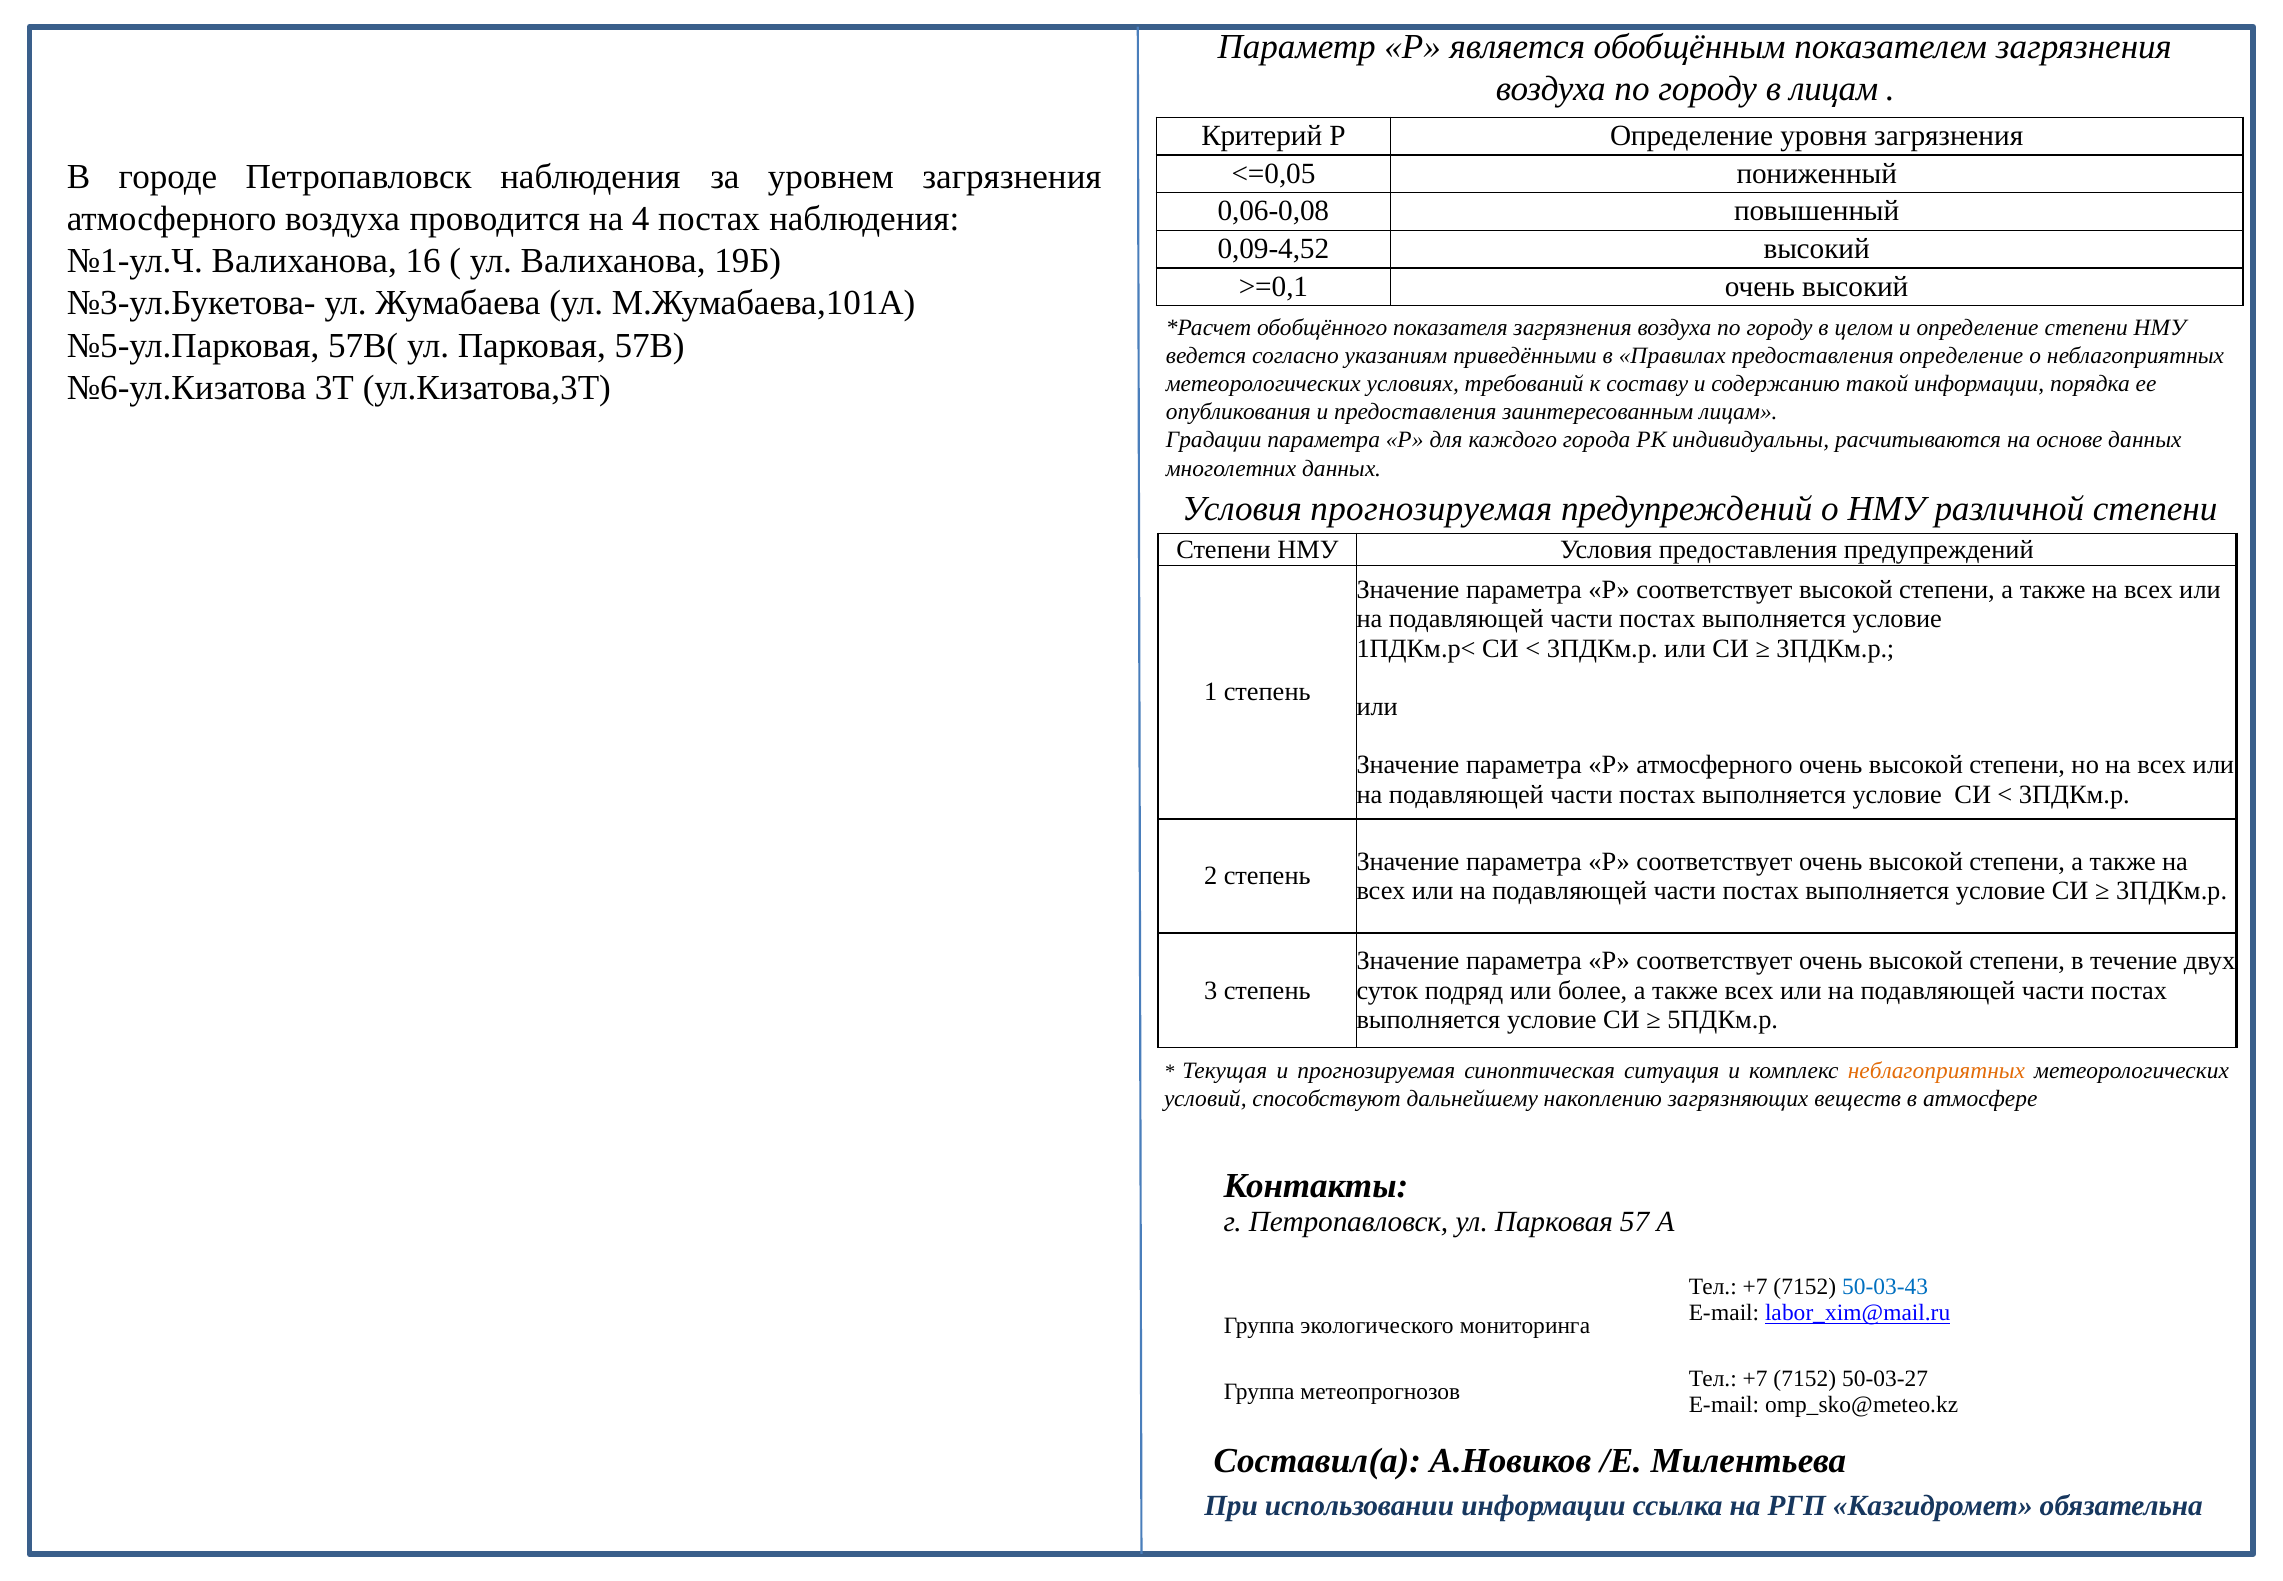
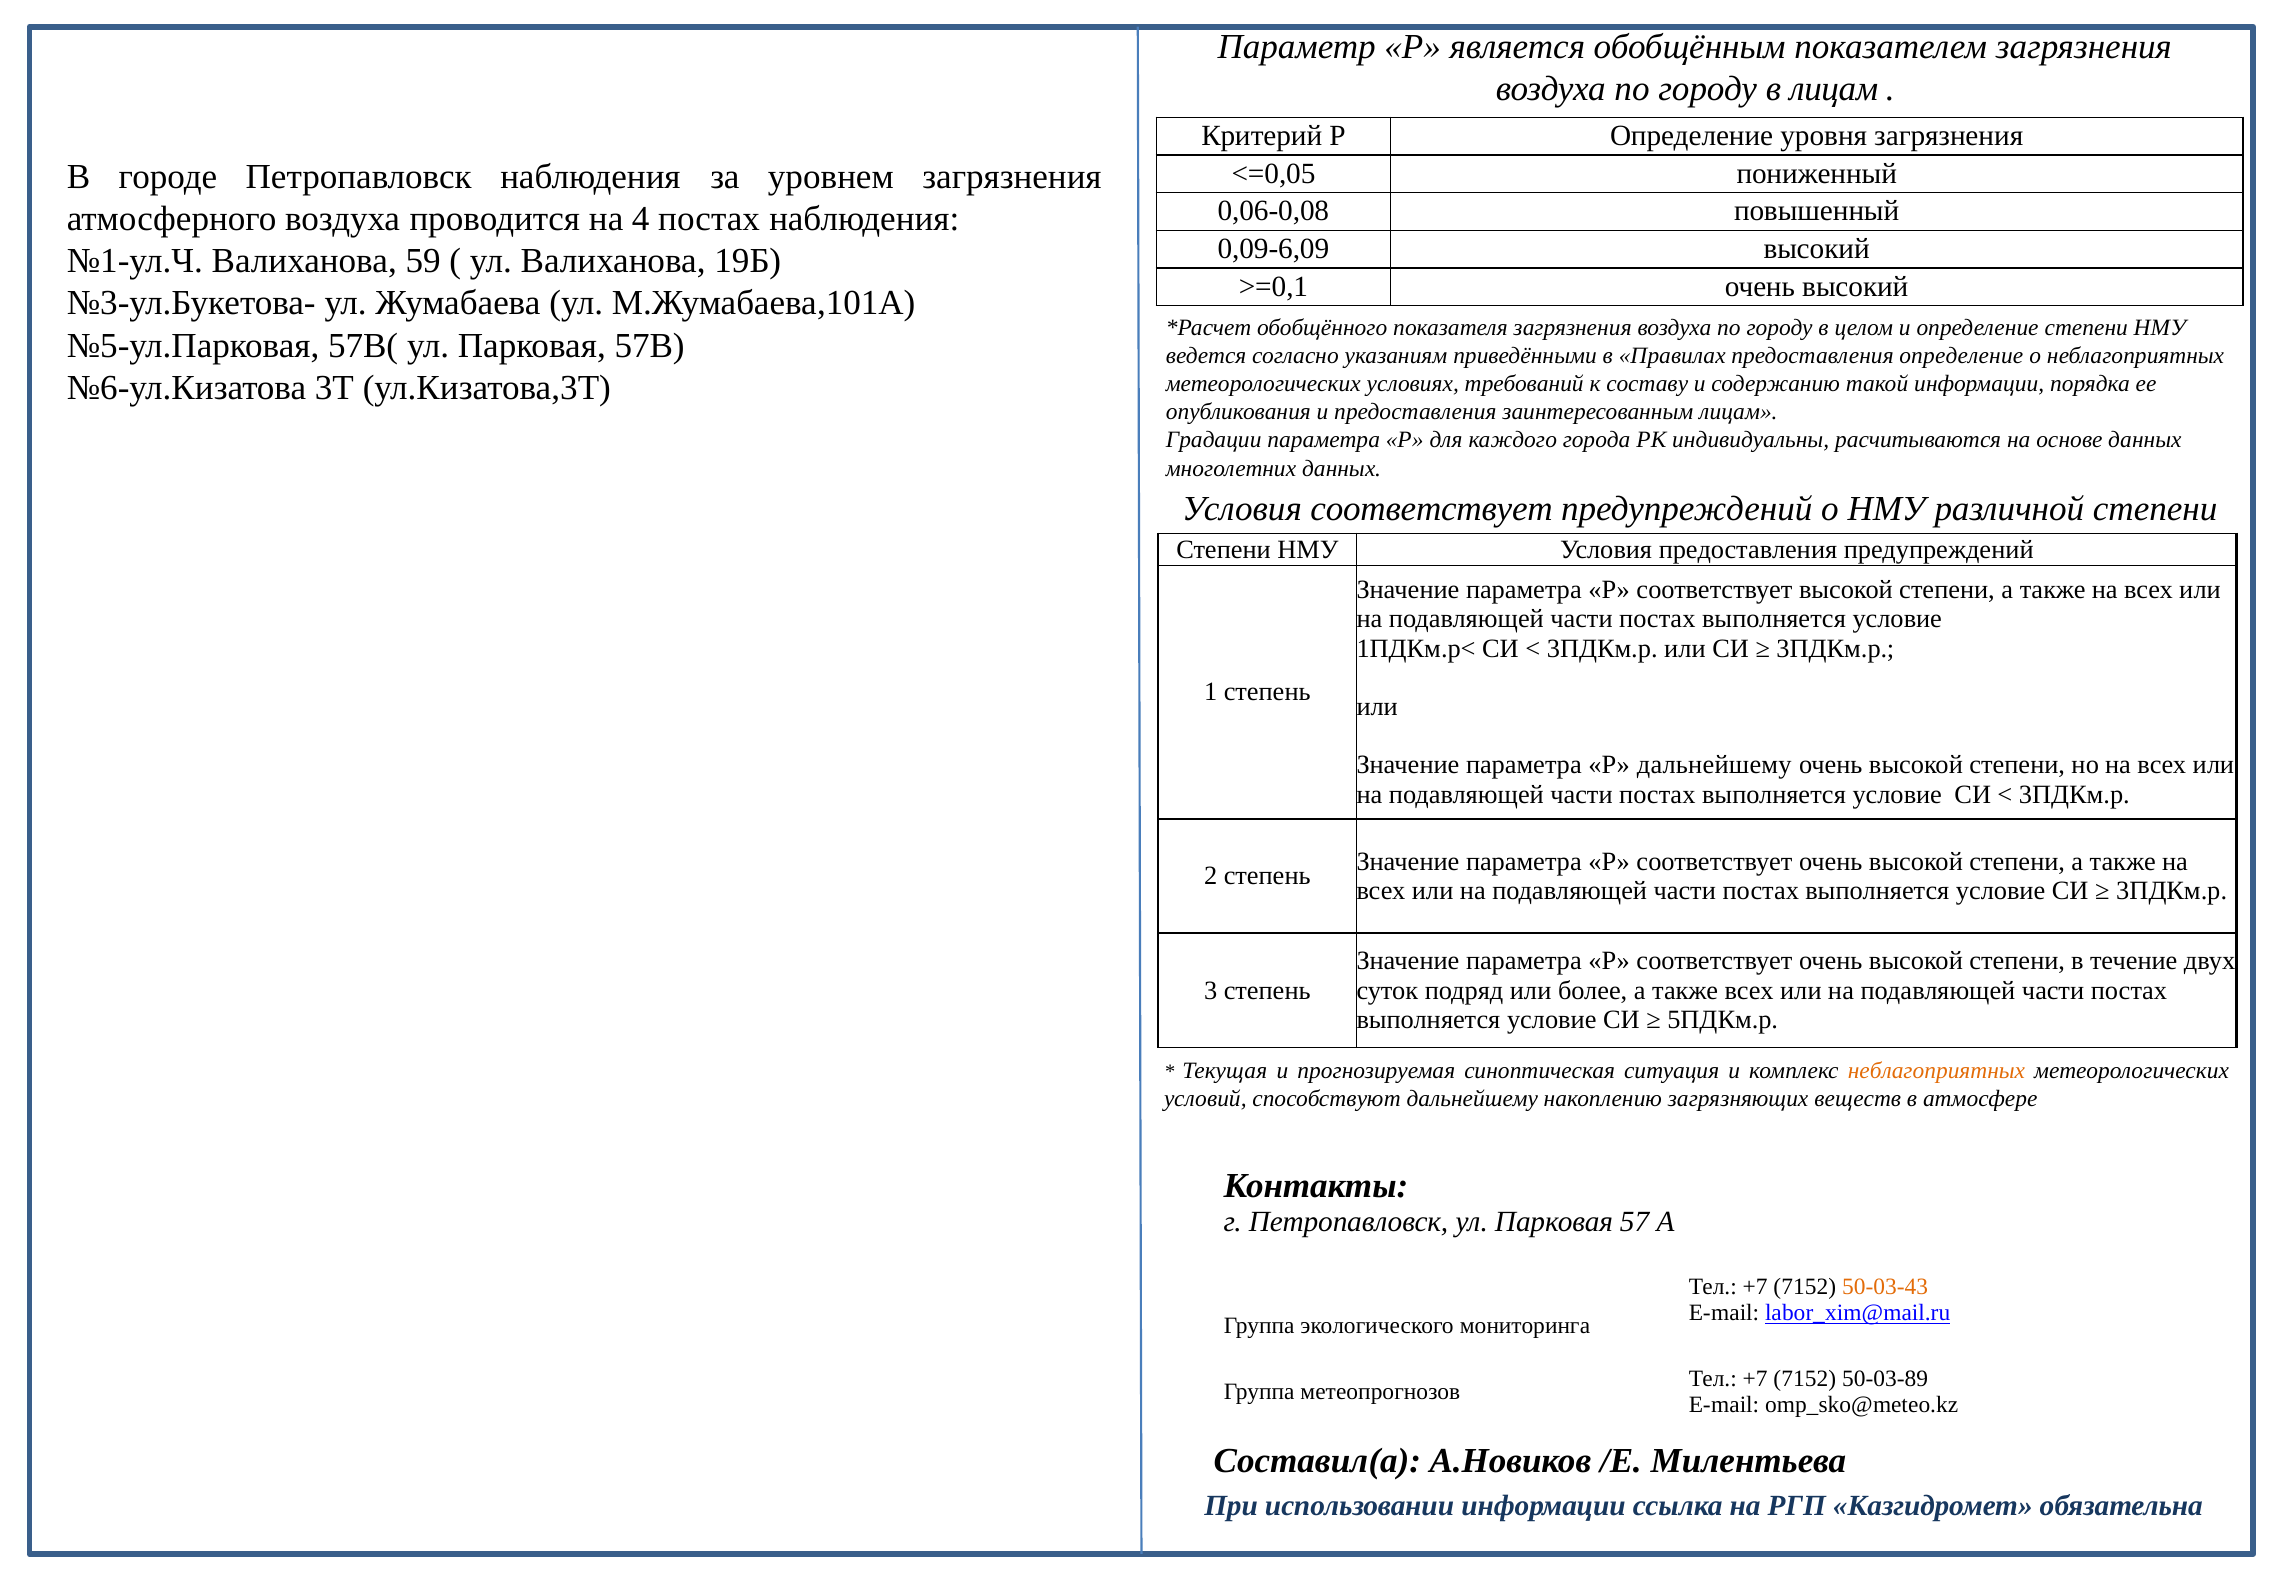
0,09-4,52: 0,09-4,52 -> 0,09-6,09
16: 16 -> 59
Условия прогнозируемая: прогнозируемая -> соответствует
Р атмосферного: атмосферного -> дальнейшему
50-03-43 colour: blue -> orange
50-03-27: 50-03-27 -> 50-03-89
